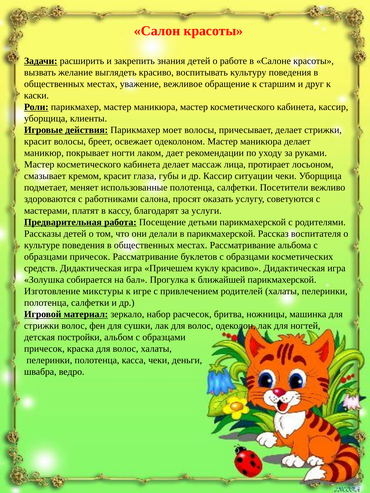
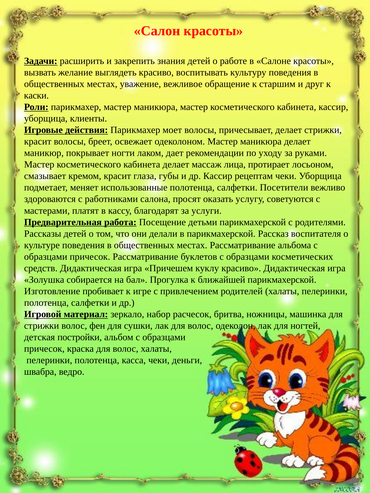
ситуации: ситуации -> рецептам
микстуры: микстуры -> пробивает
